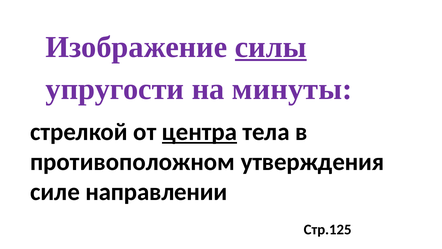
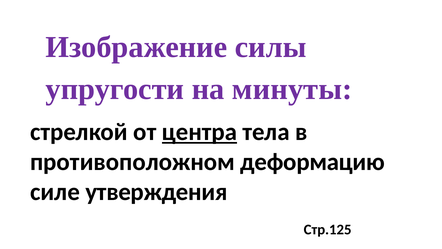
силы underline: present -> none
утверждения: утверждения -> деформацию
направлении: направлении -> утверждения
